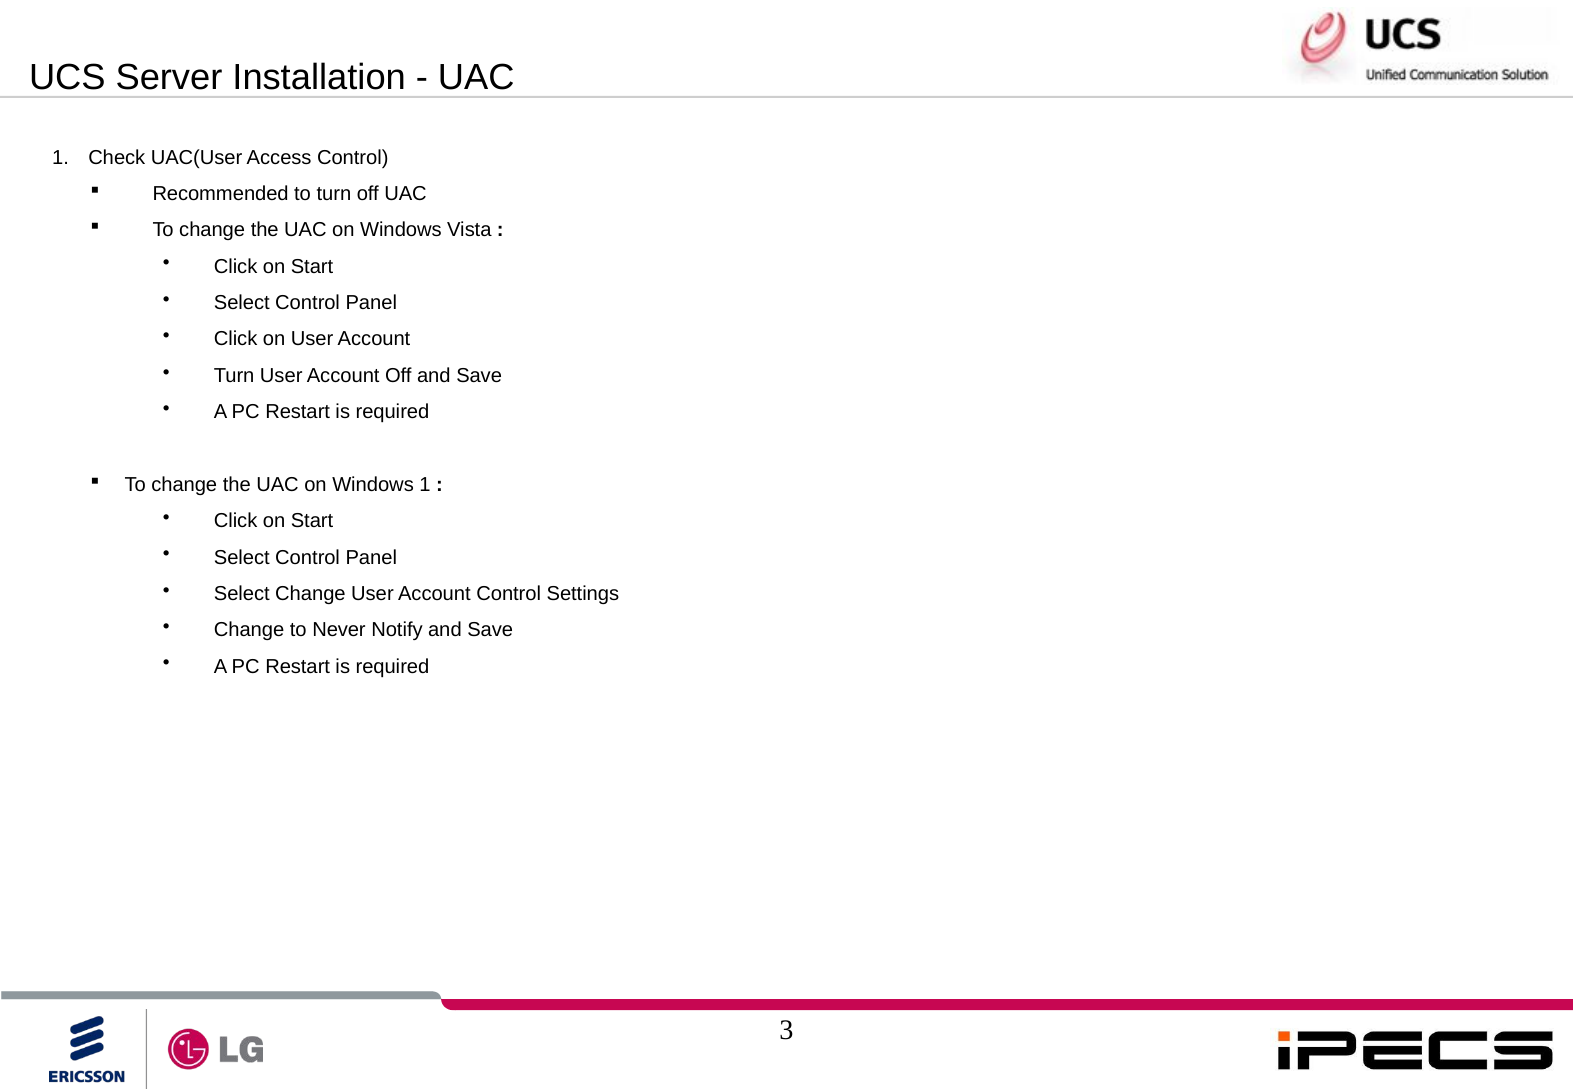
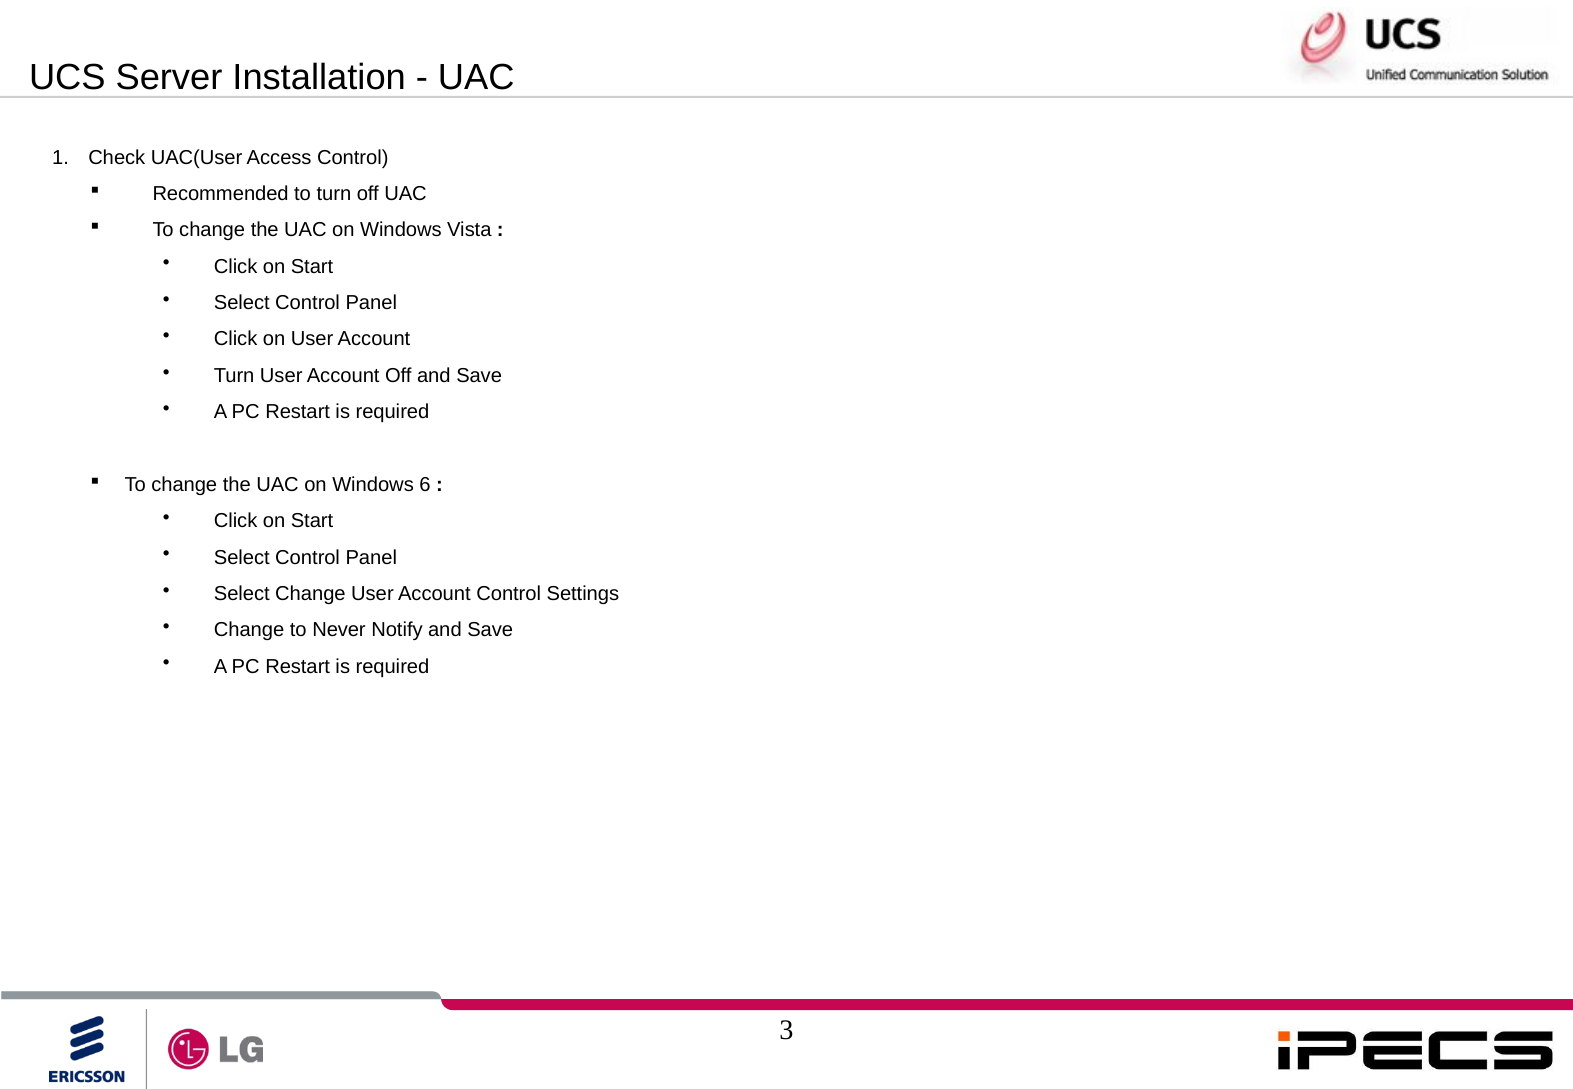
Windows 1: 1 -> 6
